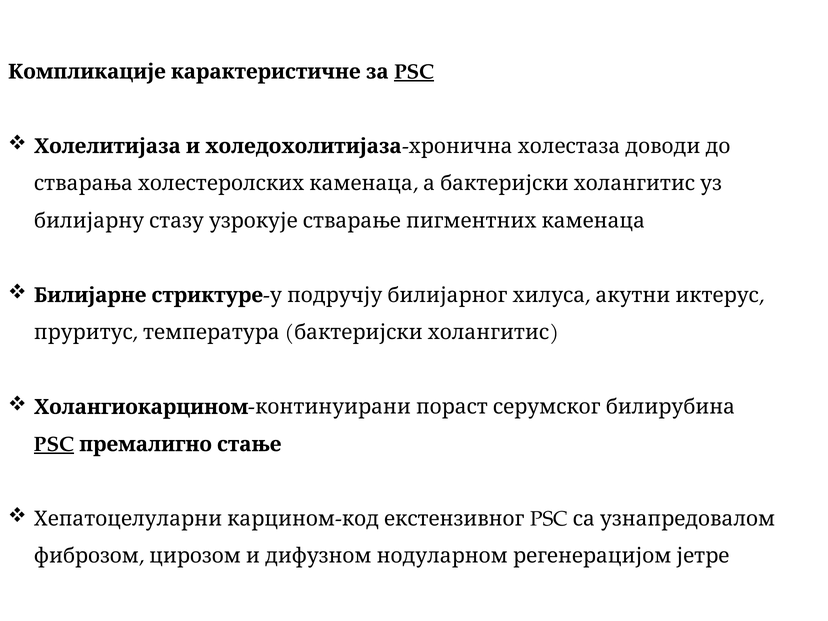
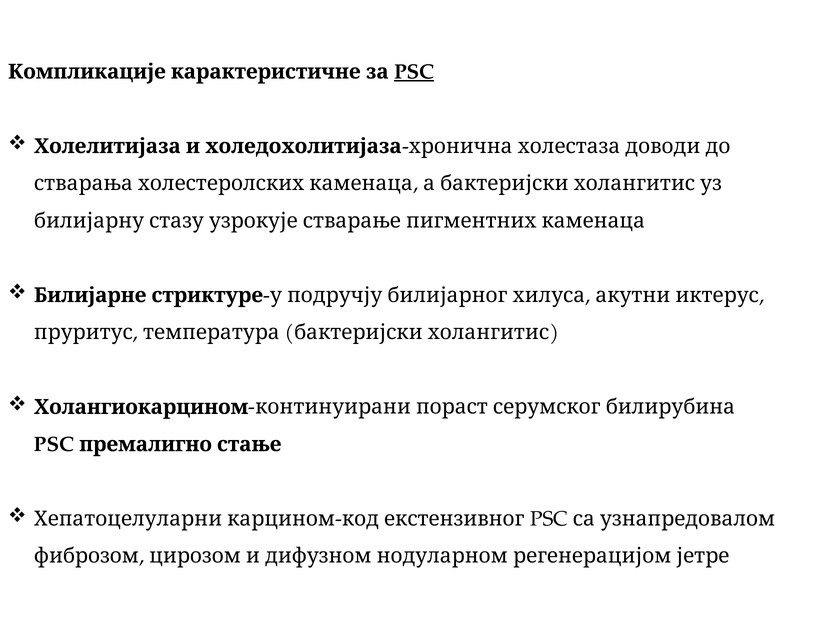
PSC at (54, 444) underline: present -> none
